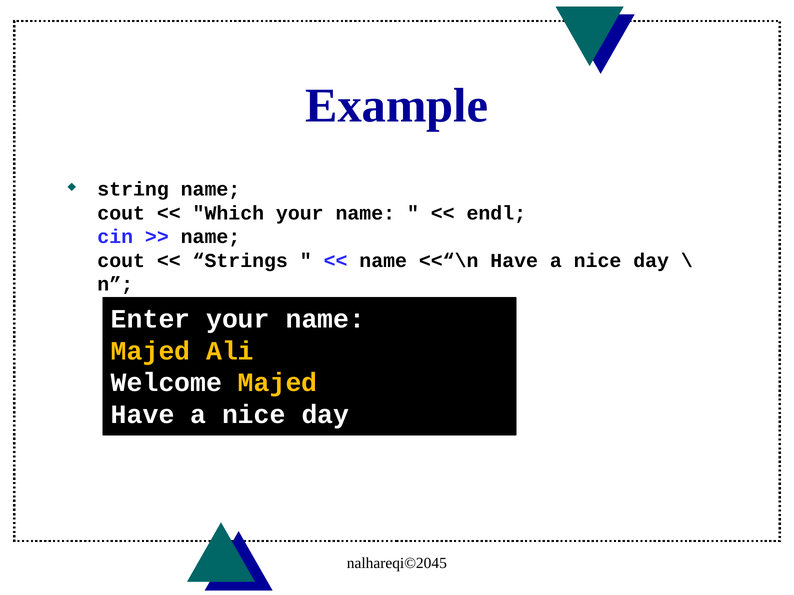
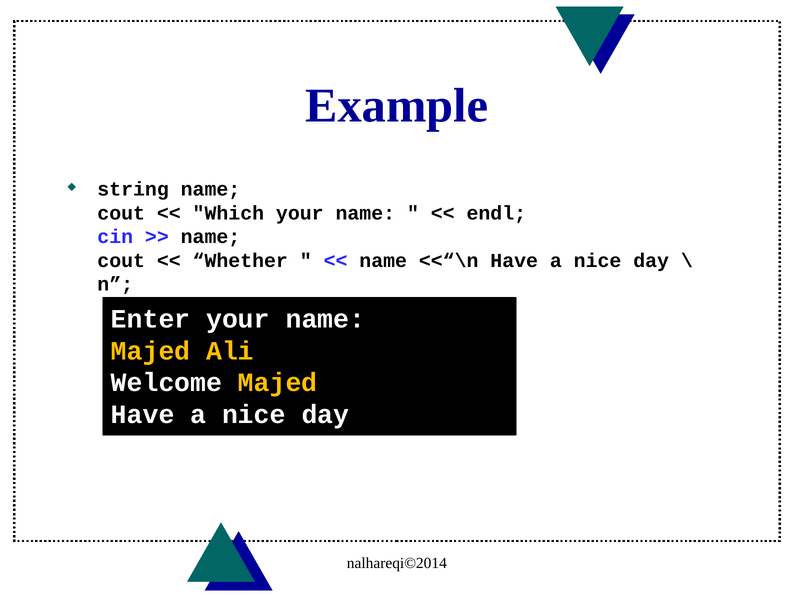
Strings: Strings -> Whether
nalhareqi©2045: nalhareqi©2045 -> nalhareqi©2014
